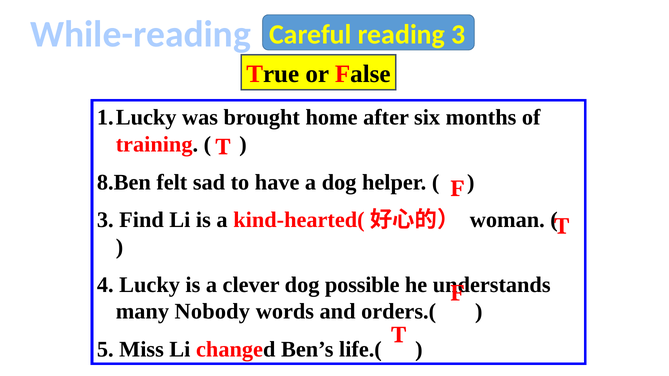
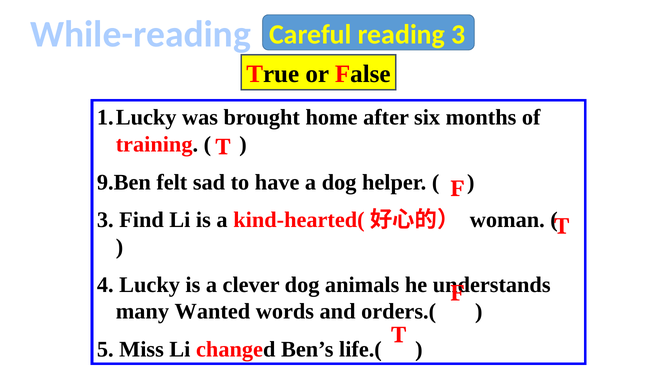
8.Ben: 8.Ben -> 9.Ben
possible: possible -> animals
Nobody: Nobody -> Wanted
